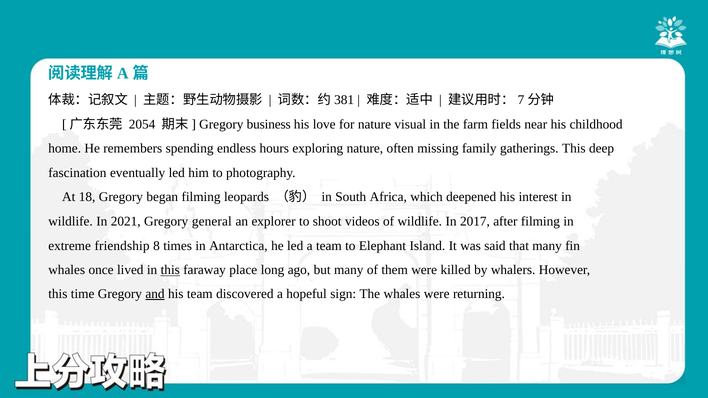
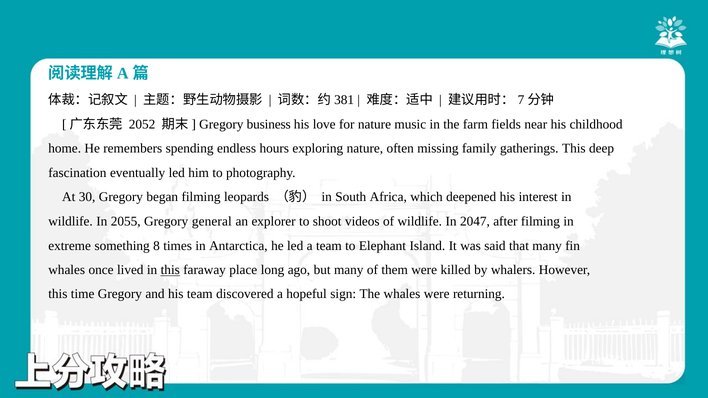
2054: 2054 -> 2052
visual: visual -> music
18: 18 -> 30
2021: 2021 -> 2055
2017: 2017 -> 2047
friendship: friendship -> something
and underline: present -> none
